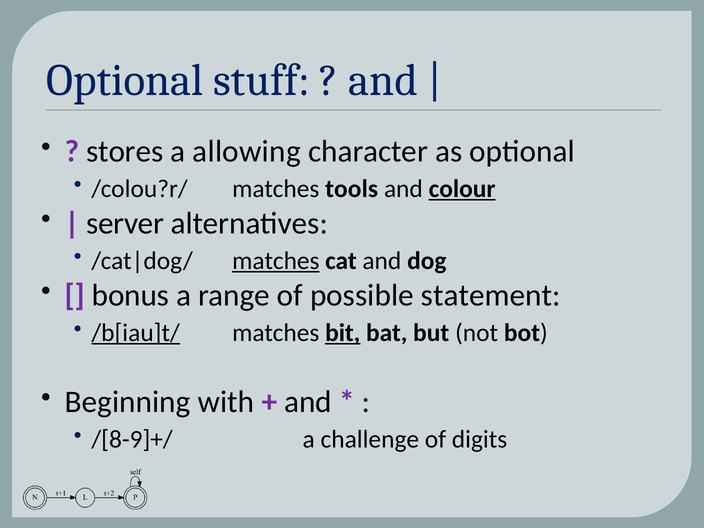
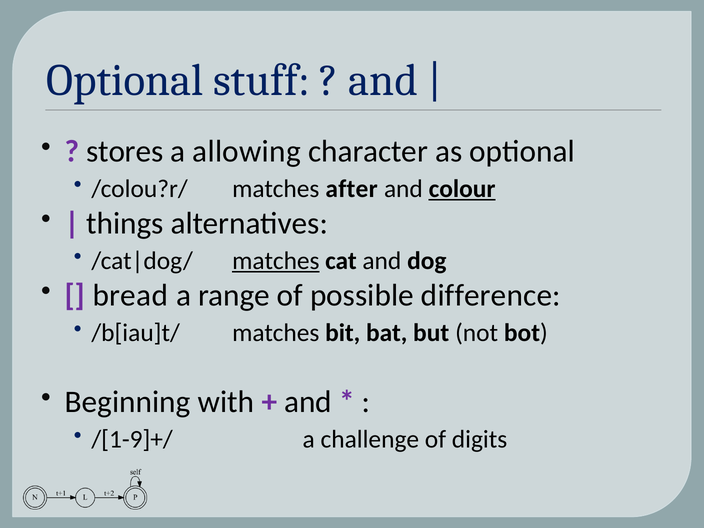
tools: tools -> after
server: server -> things
bonus: bonus -> bread
statement: statement -> difference
/b[iau]t/ underline: present -> none
bit underline: present -> none
/[8-9]+/: /[8-9]+/ -> /[1-9]+/
